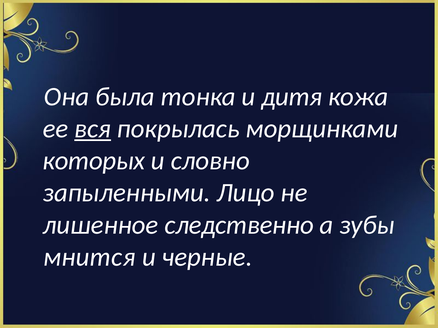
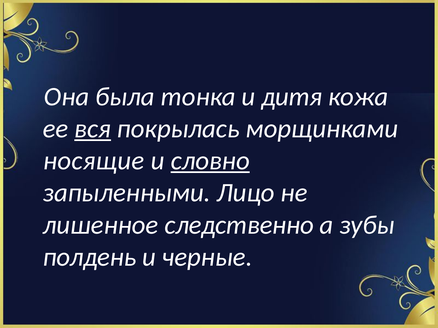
которых: которых -> носящие
словно underline: none -> present
мнится: мнится -> полдень
